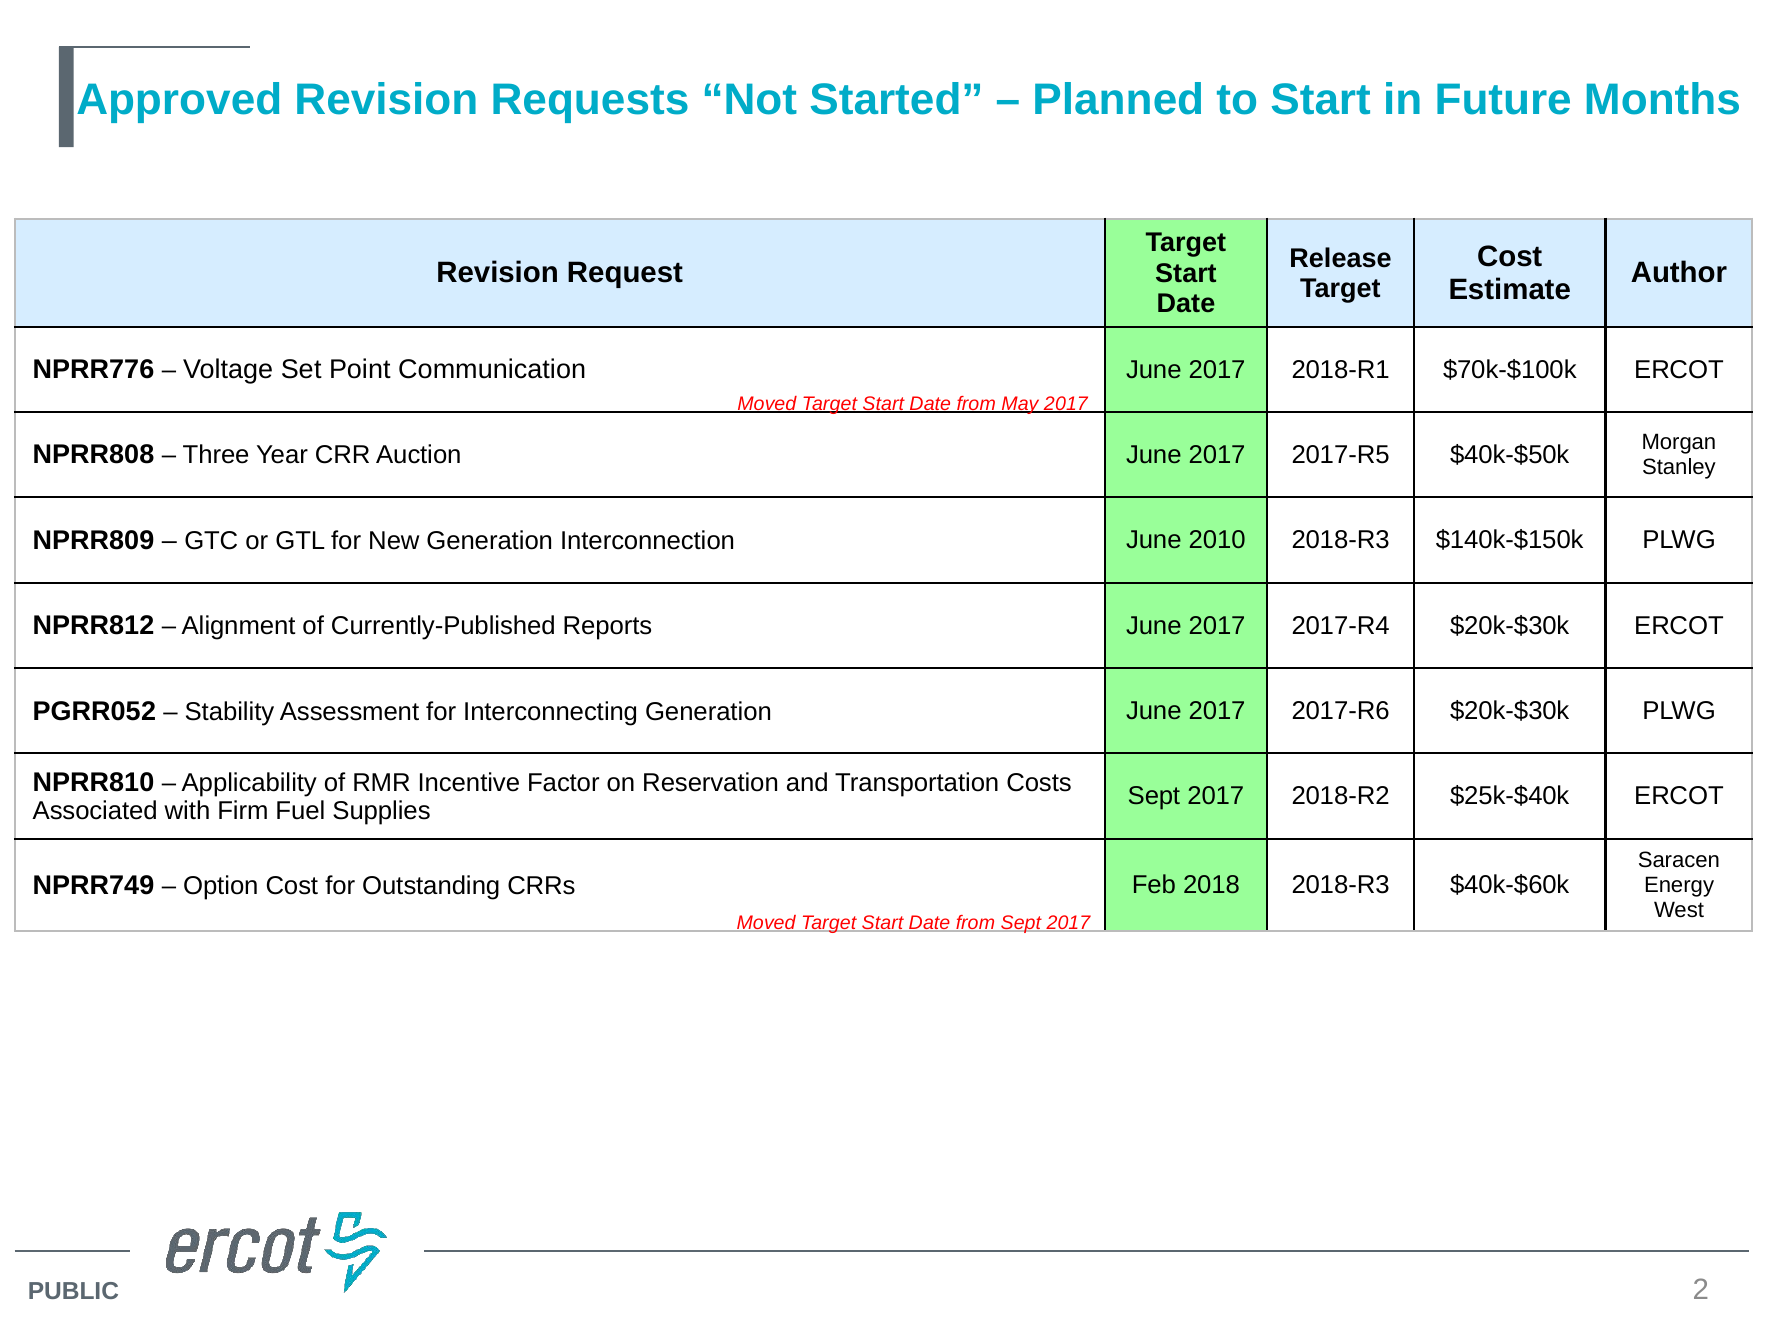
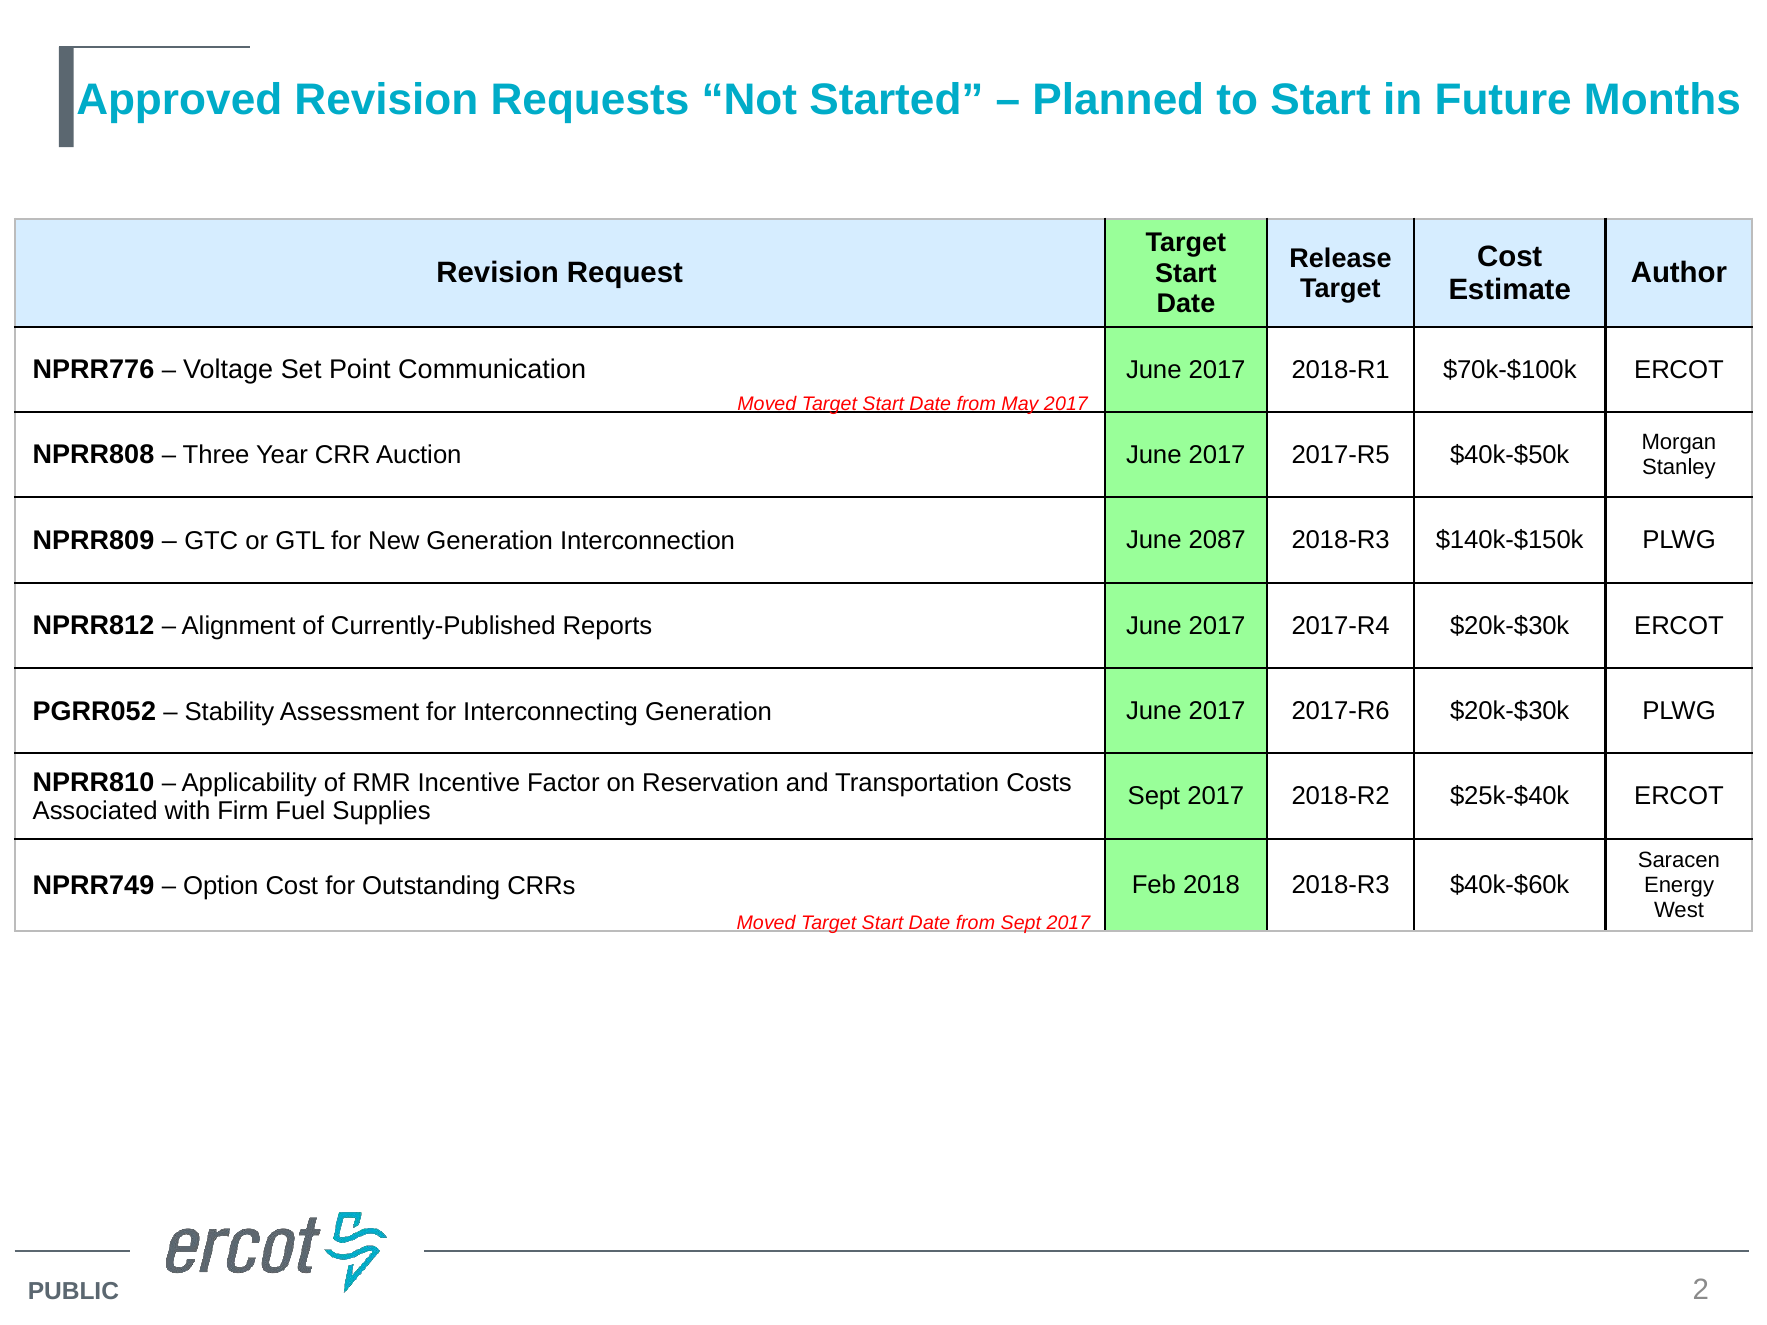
2010: 2010 -> 2087
